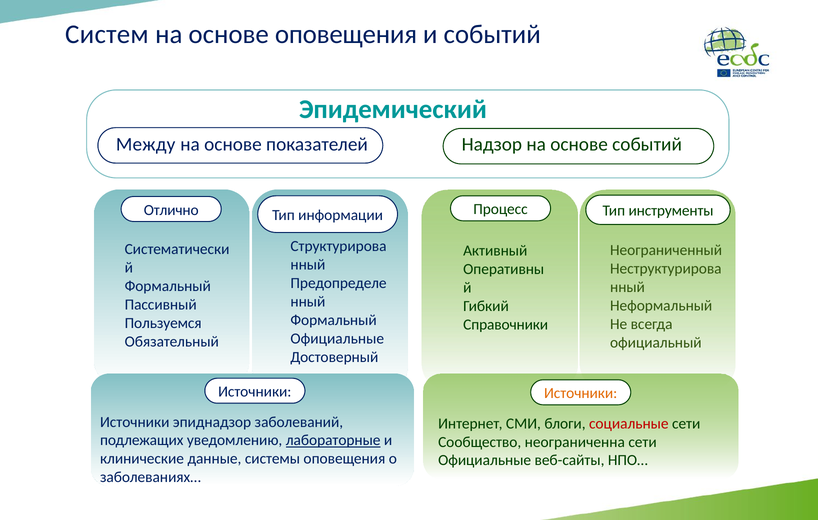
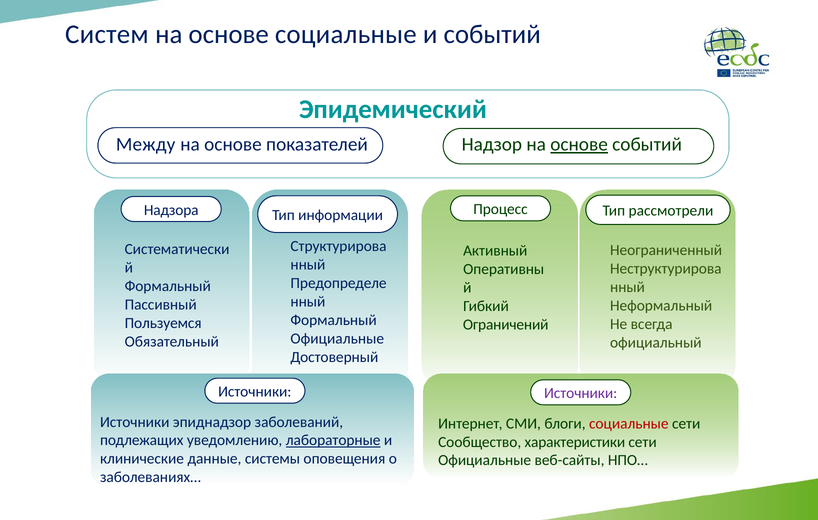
основе оповещения: оповещения -> социальные
основе at (579, 144) underline: none -> present
Отлично: Отлично -> Надзора
инструменты: инструменты -> рассмотрели
Справочники: Справочники -> Ограничений
Источники at (581, 393) colour: orange -> purple
неограниченна: неограниченна -> характеристики
